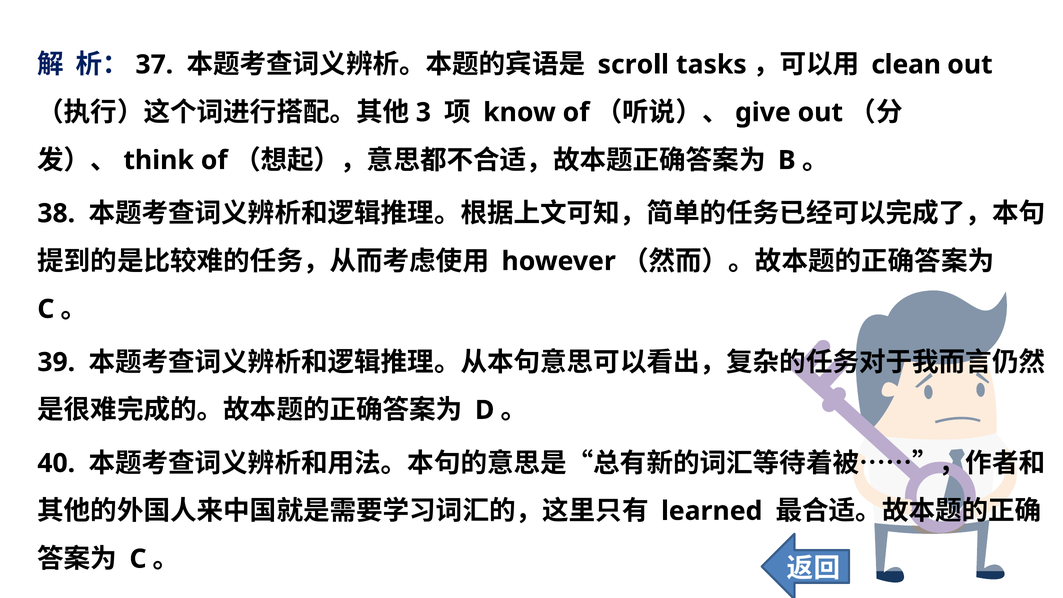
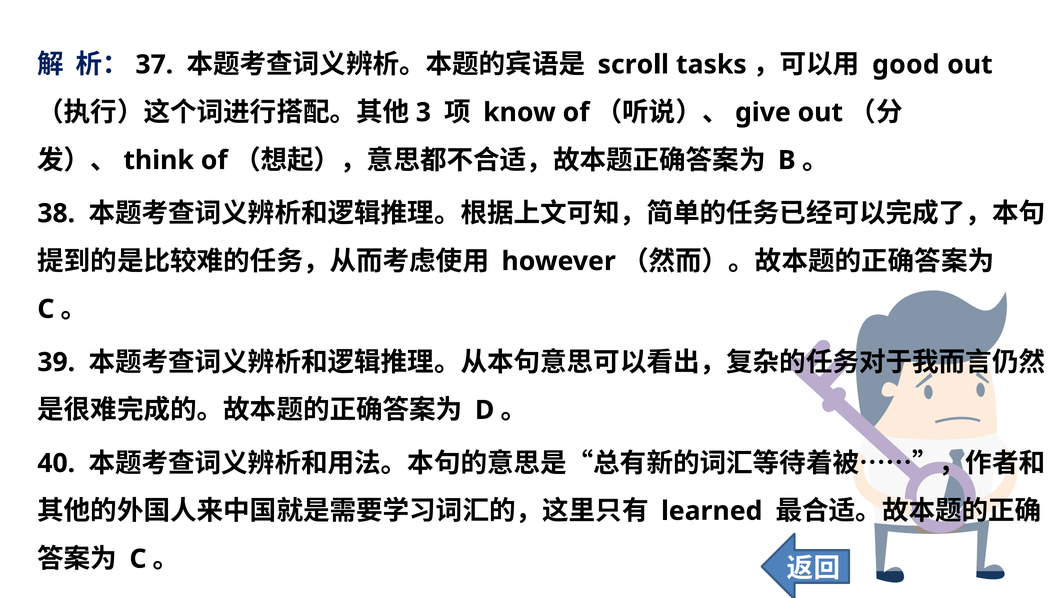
clean: clean -> good
